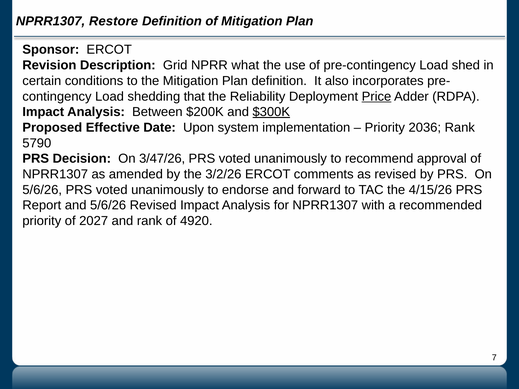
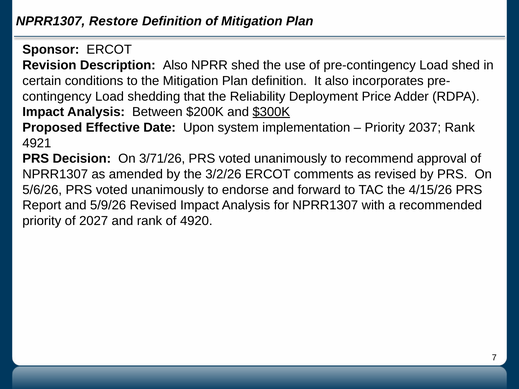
Description Grid: Grid -> Also
NPRR what: what -> shed
Price underline: present -> none
2036: 2036 -> 2037
5790: 5790 -> 4921
3/47/26: 3/47/26 -> 3/71/26
and 5/6/26: 5/6/26 -> 5/9/26
